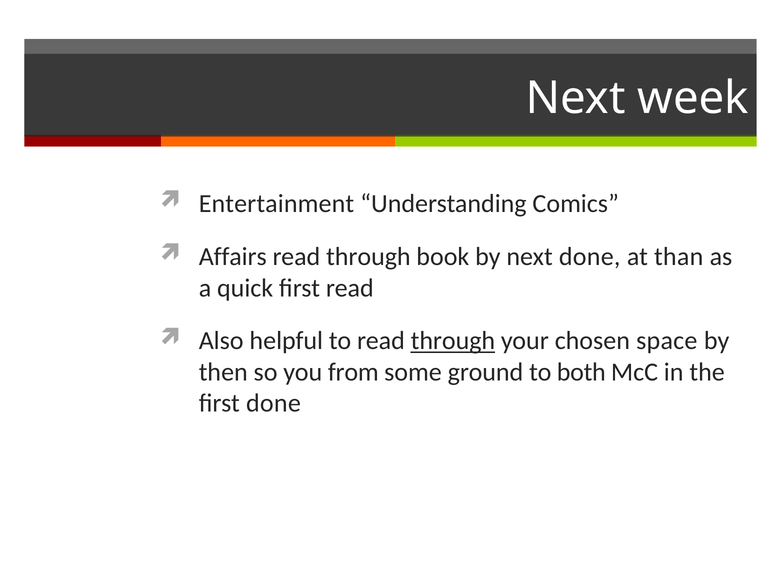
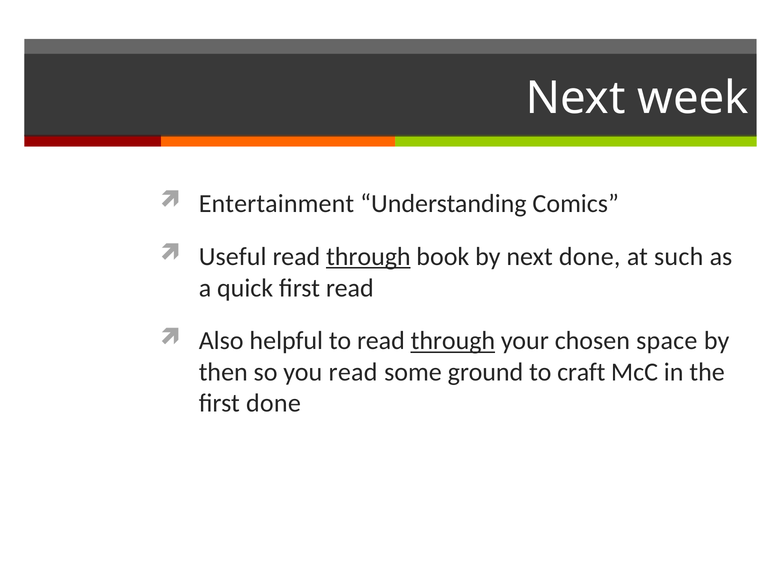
Affairs: Affairs -> Useful
through at (368, 257) underline: none -> present
than: than -> such
you from: from -> read
both: both -> craft
